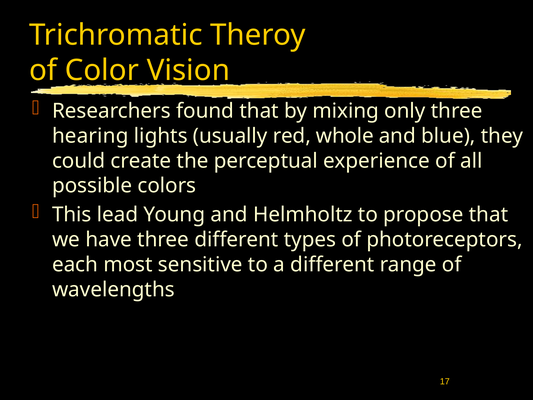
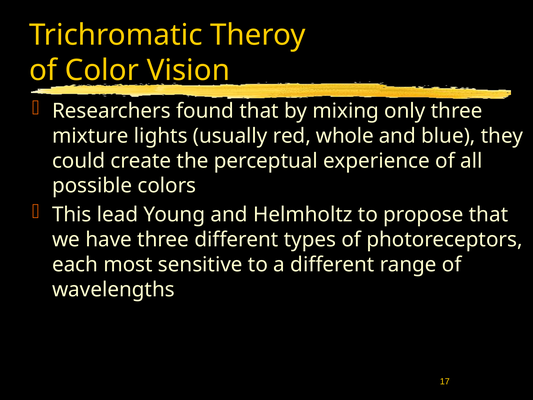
hearing: hearing -> mixture
